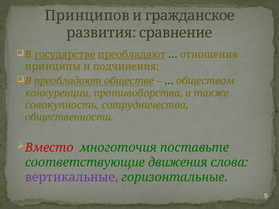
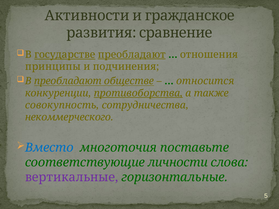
Принципов: Принципов -> Активности
обществом: обществом -> относится
противоборства underline: none -> present
общественности: общественности -> некоммерческого
Вместо colour: red -> blue
движения: движения -> личности
